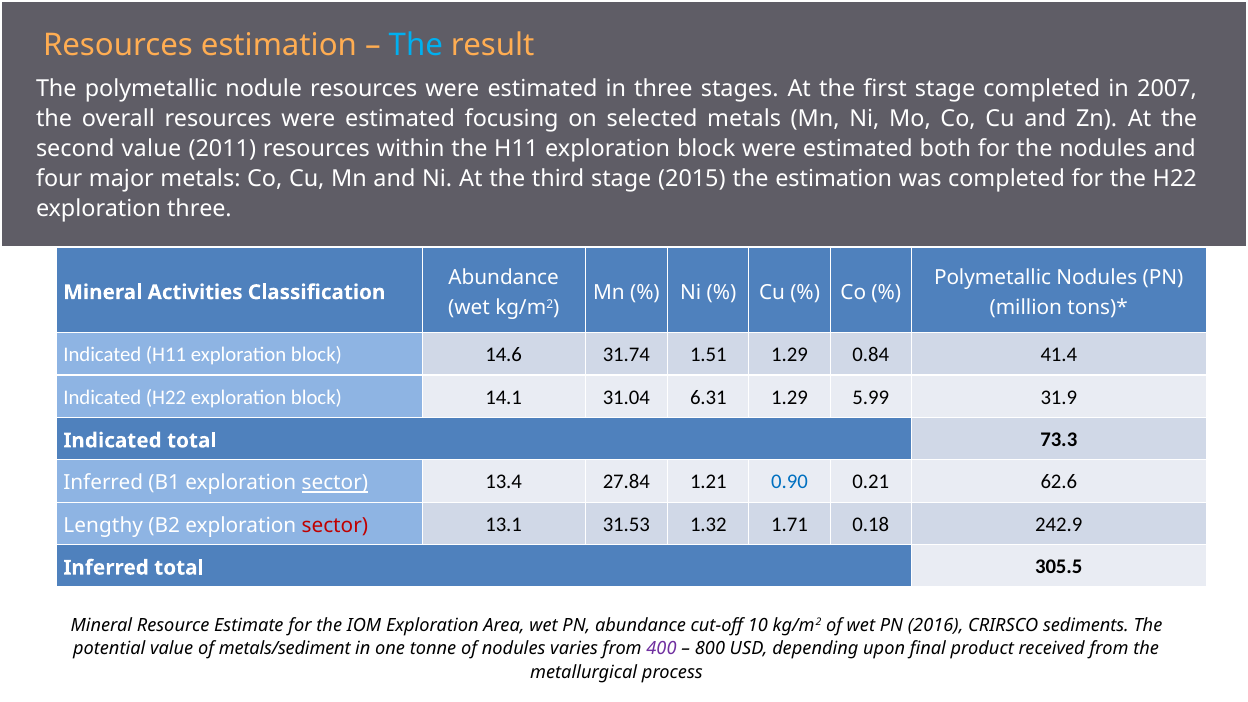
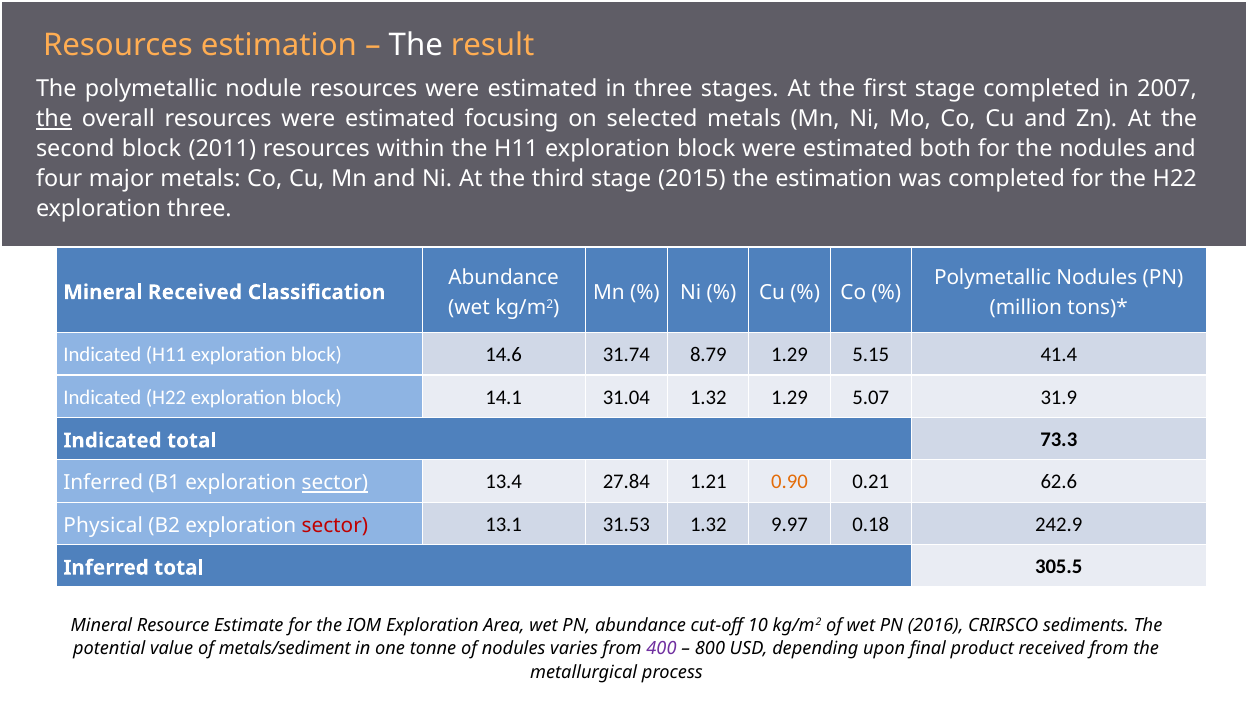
The at (416, 45) colour: light blue -> white
the at (54, 119) underline: none -> present
second value: value -> block
Mineral Activities: Activities -> Received
1.51: 1.51 -> 8.79
0.84: 0.84 -> 5.15
31.04 6.31: 6.31 -> 1.32
5.99: 5.99 -> 5.07
0.90 colour: blue -> orange
Lengthy: Lengthy -> Physical
1.71: 1.71 -> 9.97
